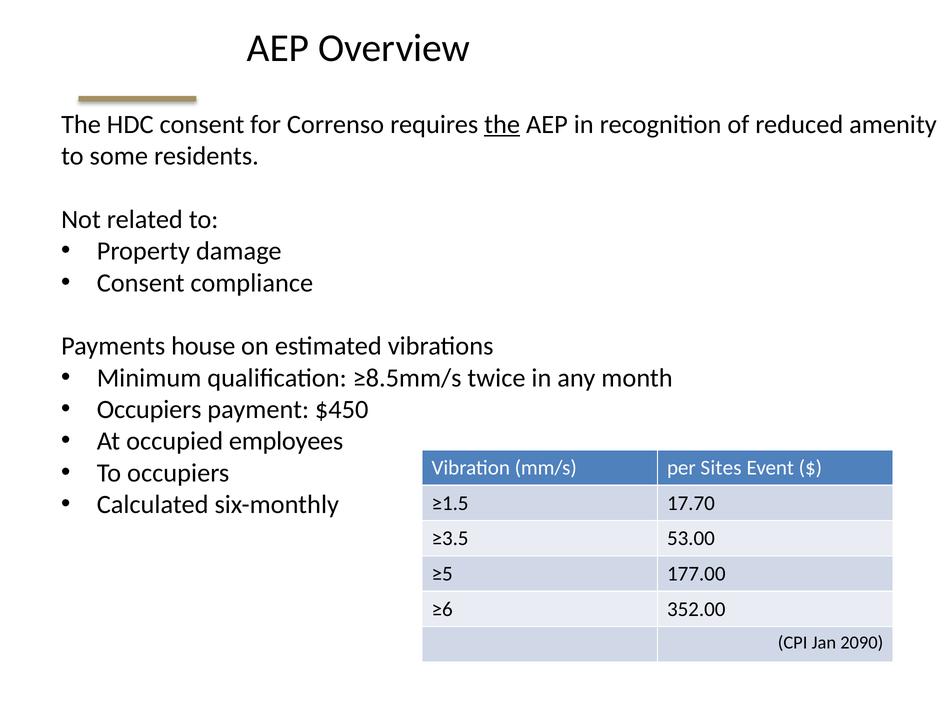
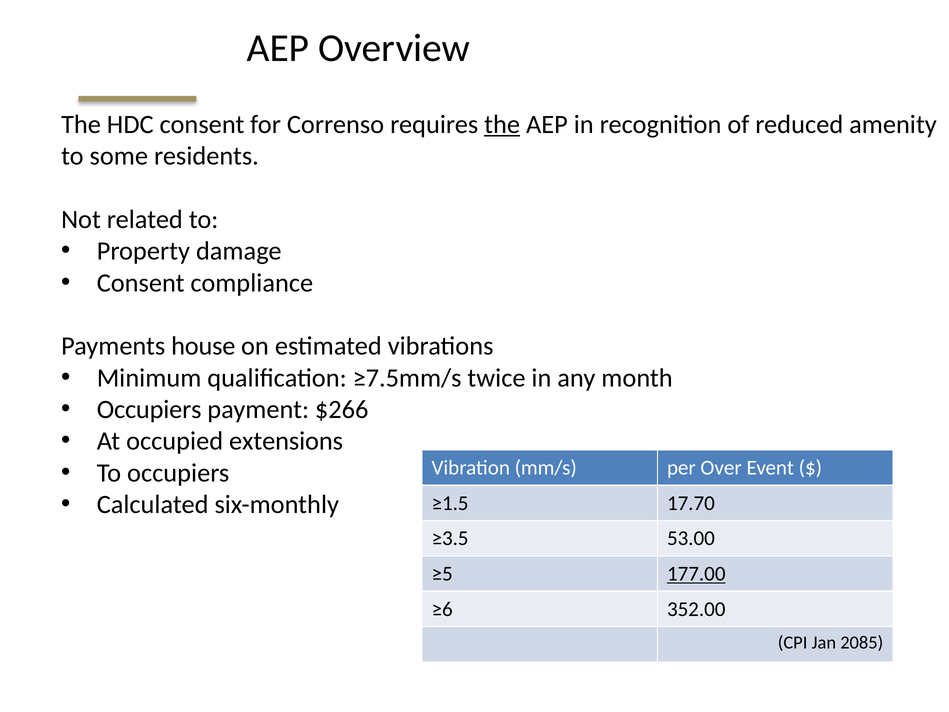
≥8.5mm/s: ≥8.5mm/s -> ≥7.5mm/s
$450: $450 -> $266
employees: employees -> extensions
Sites: Sites -> Over
177.00 underline: none -> present
2090: 2090 -> 2085
